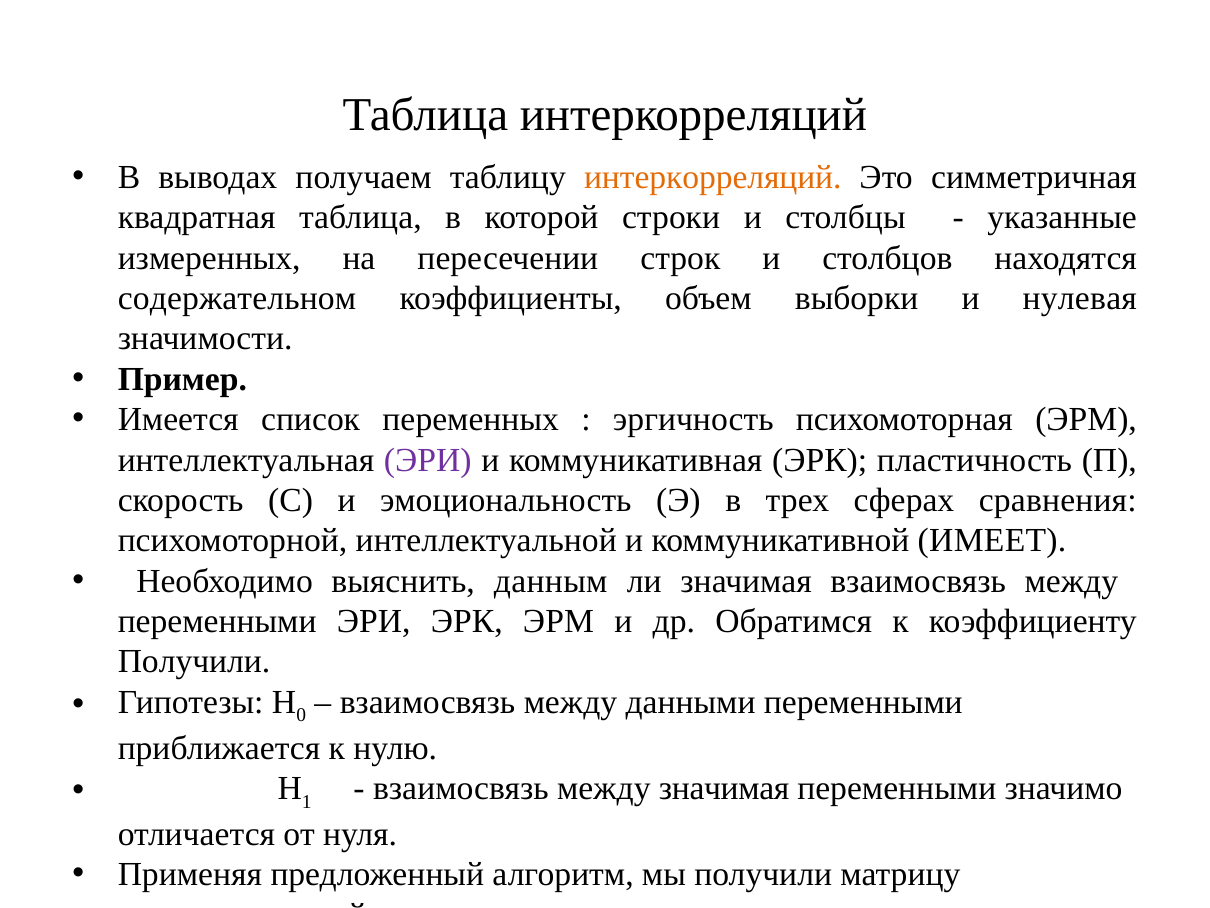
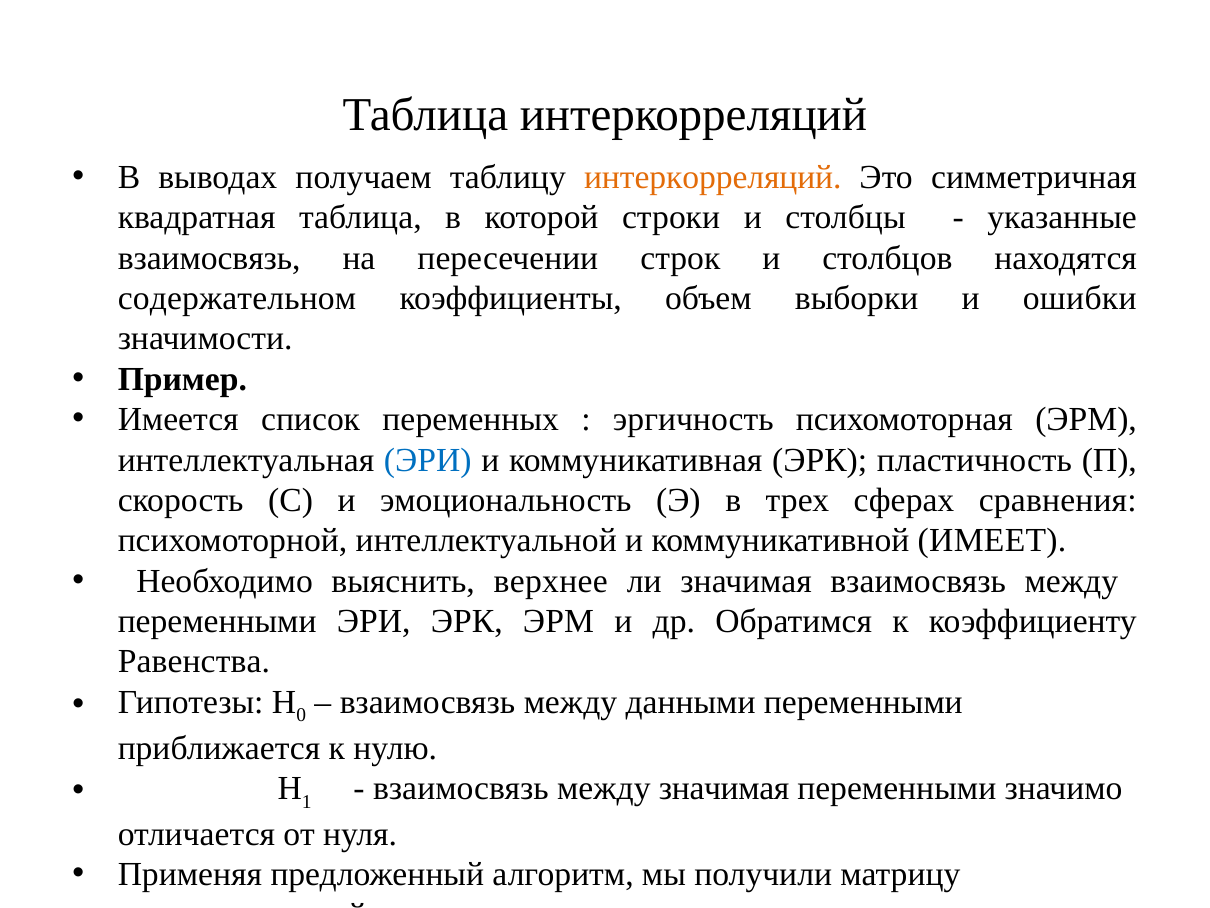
измеренных at (209, 258): измеренных -> взаимосвязь
нулевая: нулевая -> ошибки
ЭРИ at (428, 460) colour: purple -> blue
данным: данным -> верхнее
Получили at (194, 661): Получили -> Равенства
